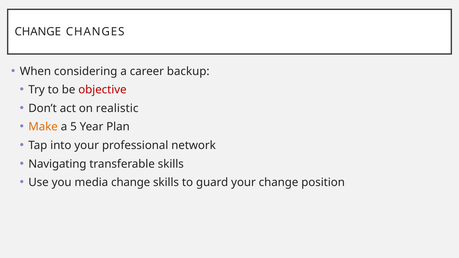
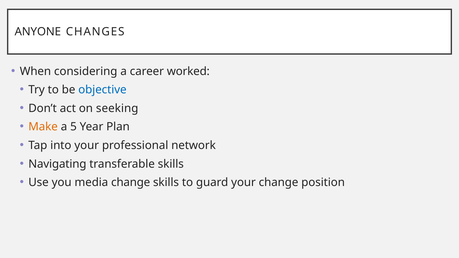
CHANGE at (38, 32): CHANGE -> ANYONE
backup: backup -> worked
objective colour: red -> blue
realistic: realistic -> seeking
